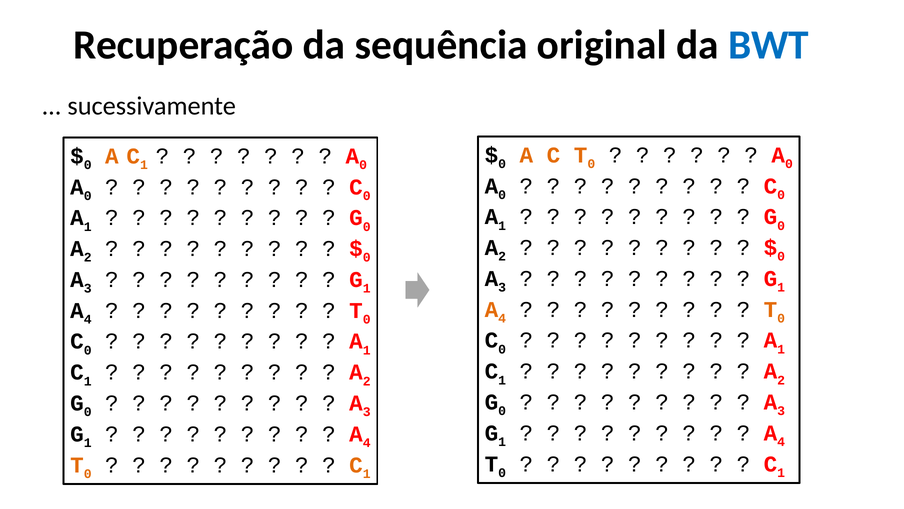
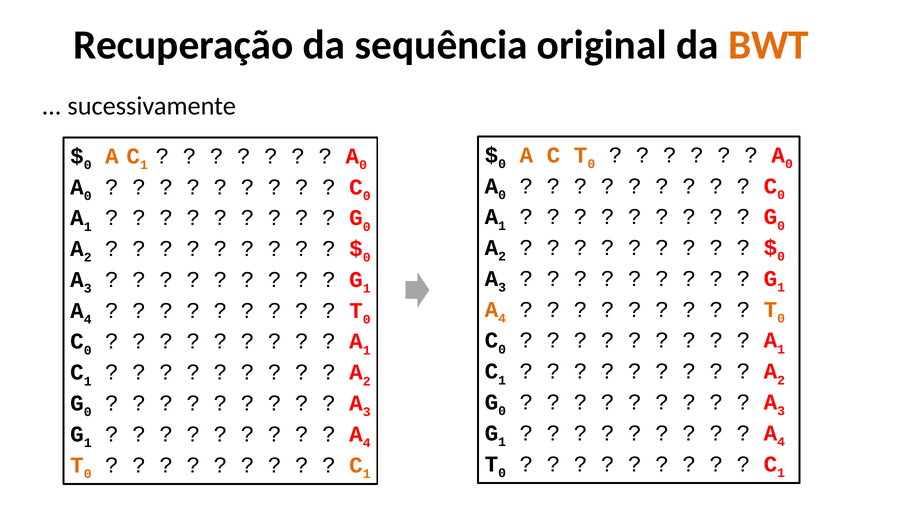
BWT colour: blue -> orange
